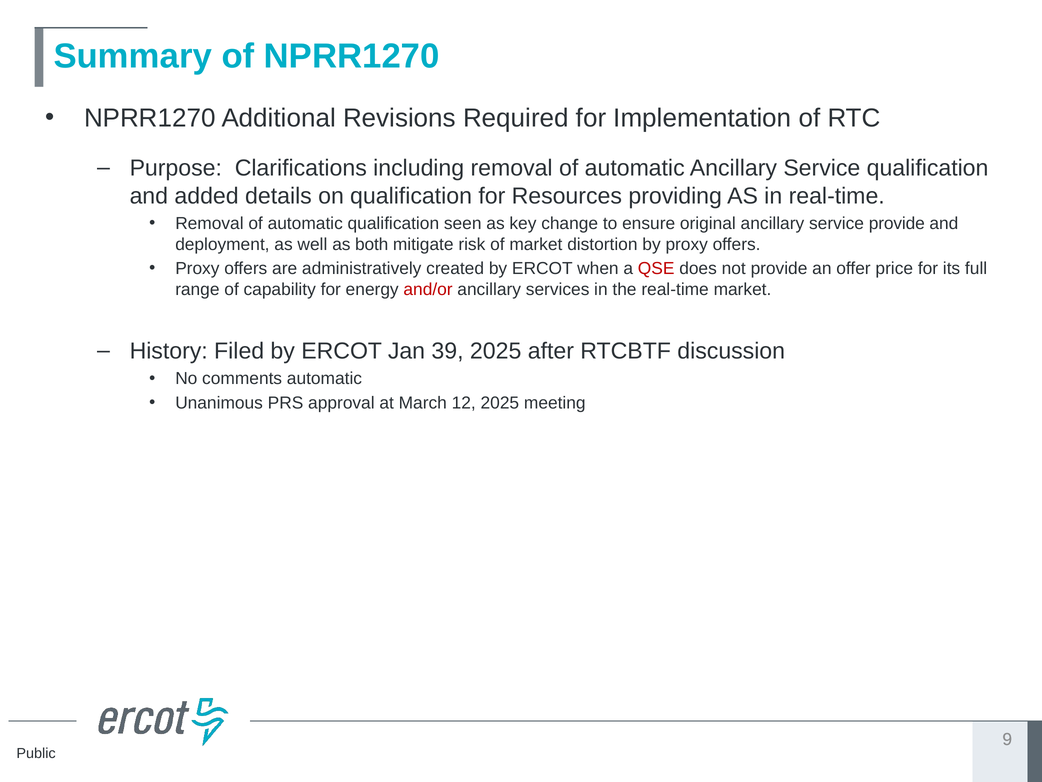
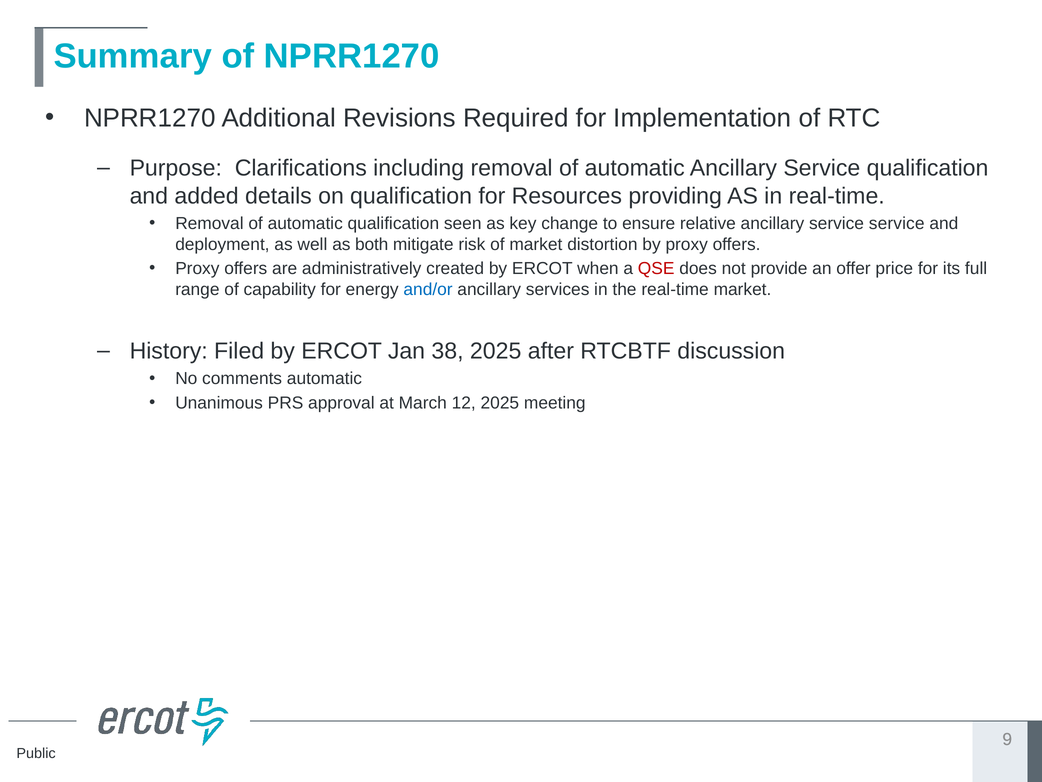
original: original -> relative
service provide: provide -> service
and/or colour: red -> blue
39: 39 -> 38
